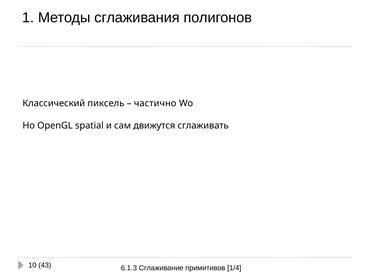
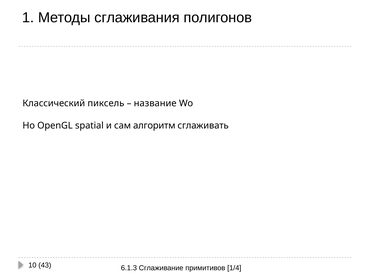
частично: частично -> название
движутся: движутся -> алгоритм
